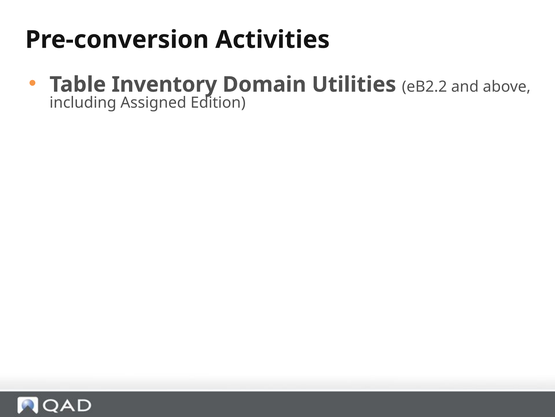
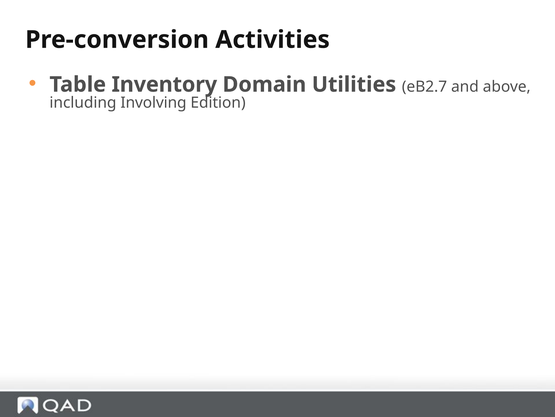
eB2.2: eB2.2 -> eB2.7
Assigned: Assigned -> Involving
